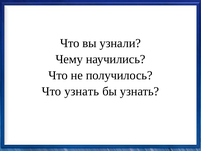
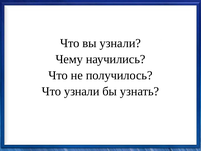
Что узнать: узнать -> узнали
